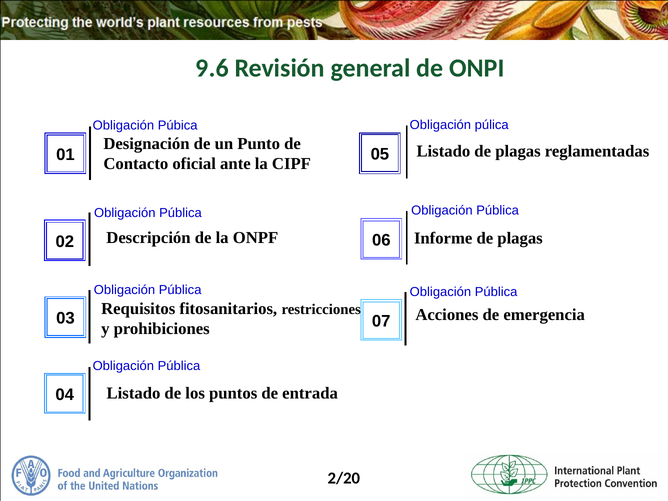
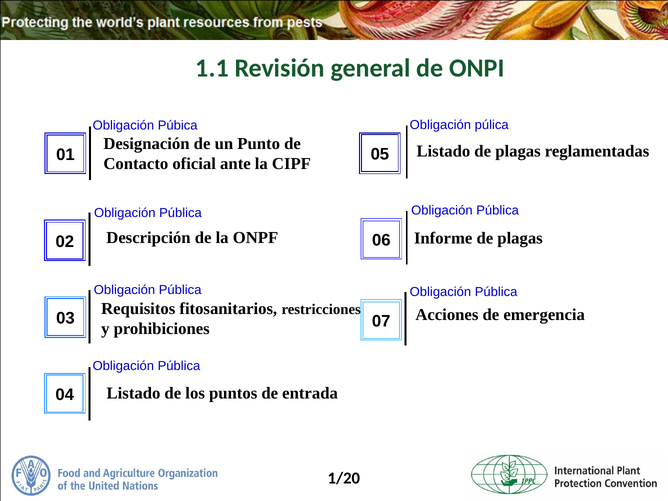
9.6: 9.6 -> 1.1
2/20: 2/20 -> 1/20
